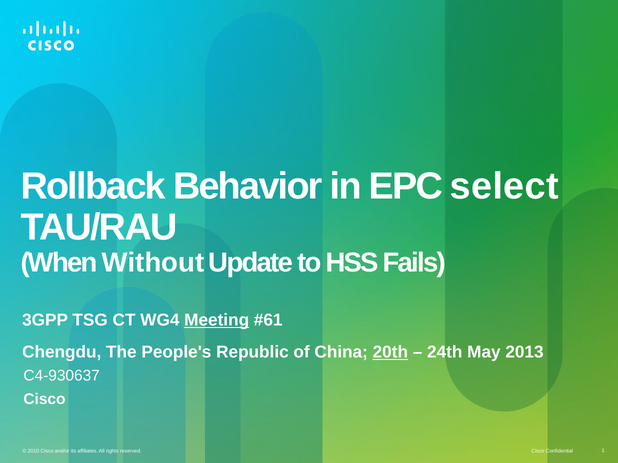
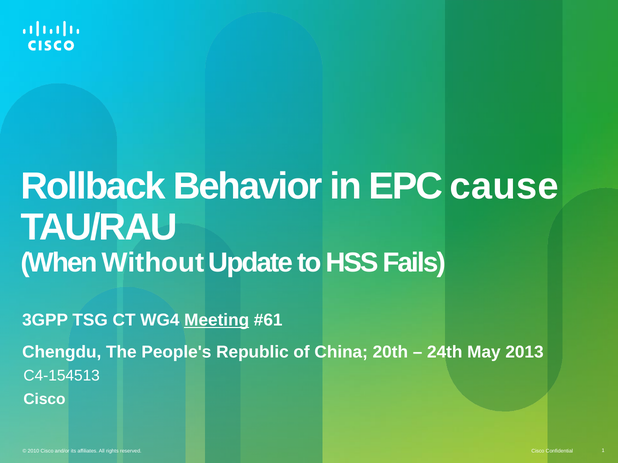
select: select -> cause
20th underline: present -> none
C4-930637: C4-930637 -> C4-154513
